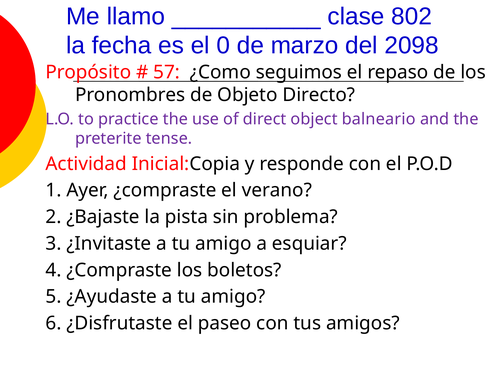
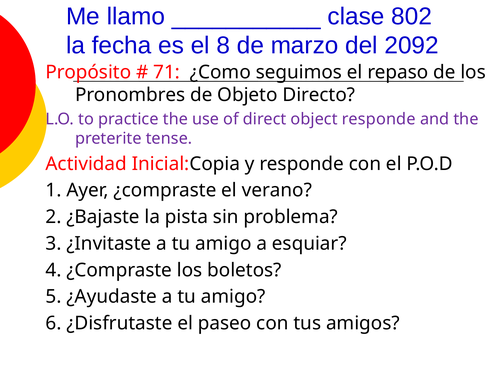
0: 0 -> 8
2098: 2098 -> 2092
57: 57 -> 71
object balneario: balneario -> responde
